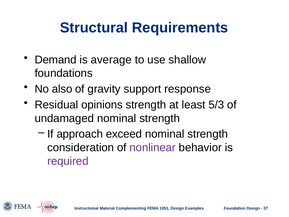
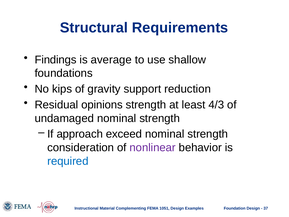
Demand: Demand -> Findings
also: also -> kips
response: response -> reduction
5/3: 5/3 -> 4/3
required colour: purple -> blue
